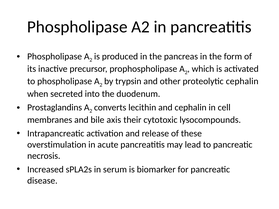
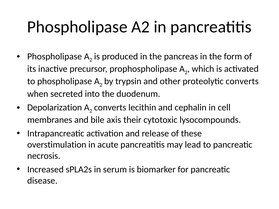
proteolytic cephalin: cephalin -> converts
Prostaglandins: Prostaglandins -> Depolarization
